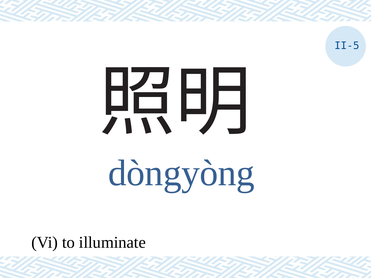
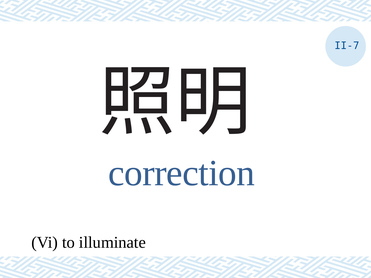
II-5: II-5 -> II-7
dòngyòng: dòngyòng -> correction
